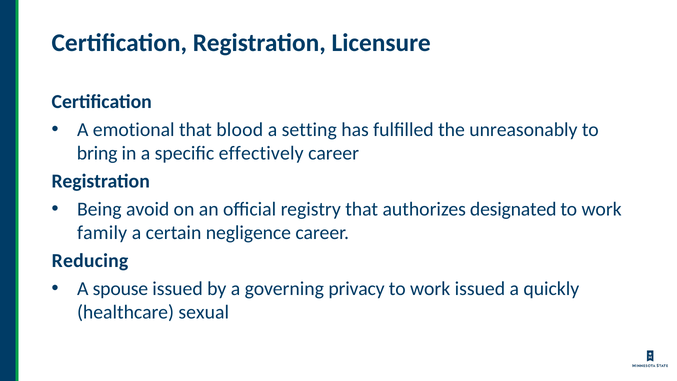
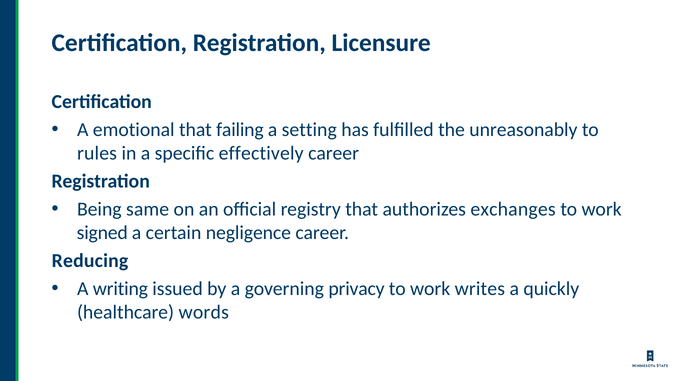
blood: blood -> failing
bring: bring -> rules
avoid: avoid -> same
designated: designated -> exchanges
family: family -> signed
spouse: spouse -> writing
work issued: issued -> writes
sexual: sexual -> words
